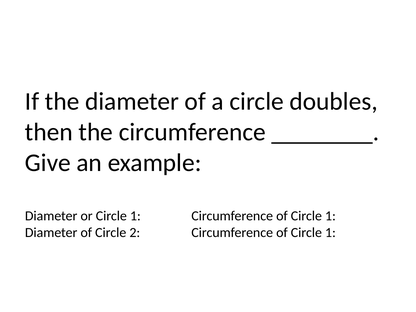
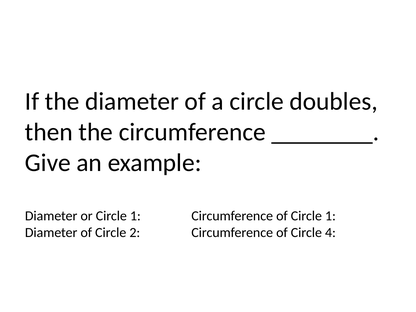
1 at (330, 233): 1 -> 4
